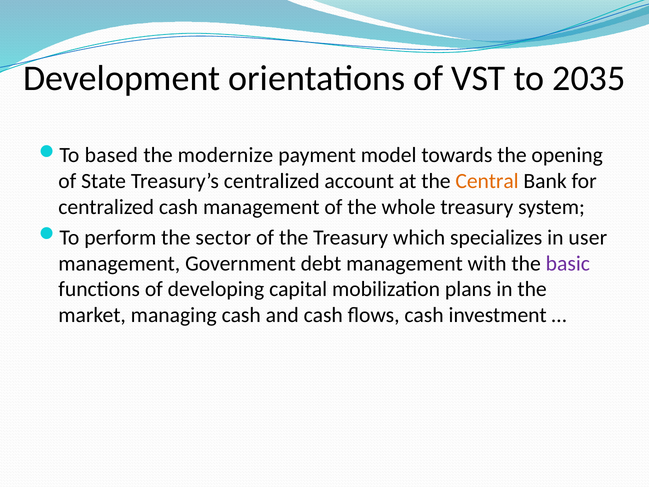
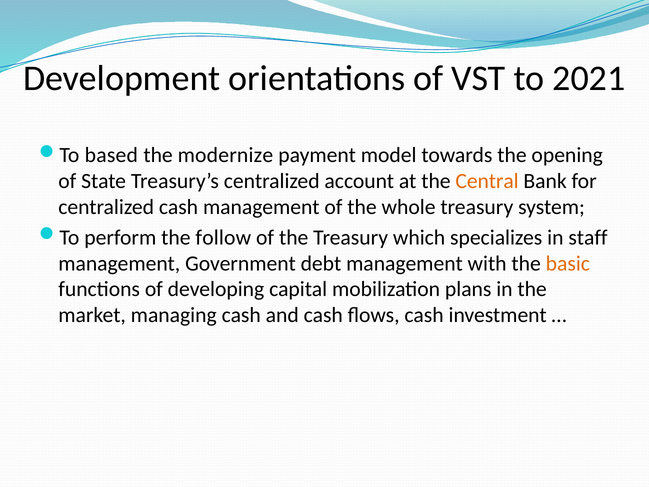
2035: 2035 -> 2021
sector: sector -> follow
user: user -> staff
basic colour: purple -> orange
